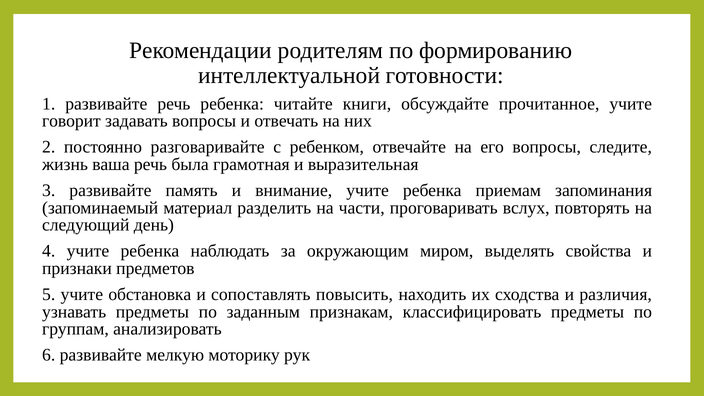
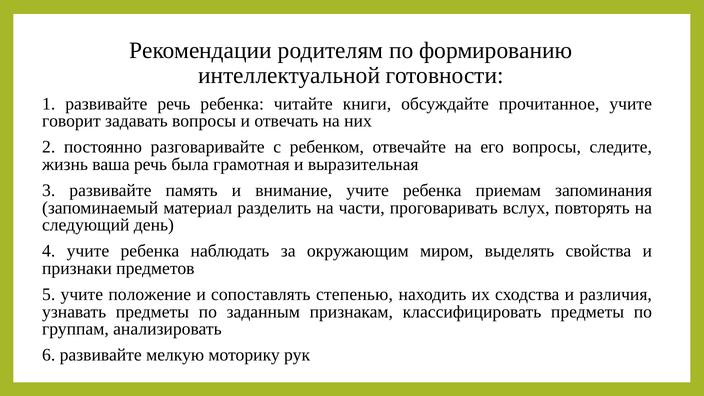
обстановка: обстановка -> положение
повысить: повысить -> степенью
